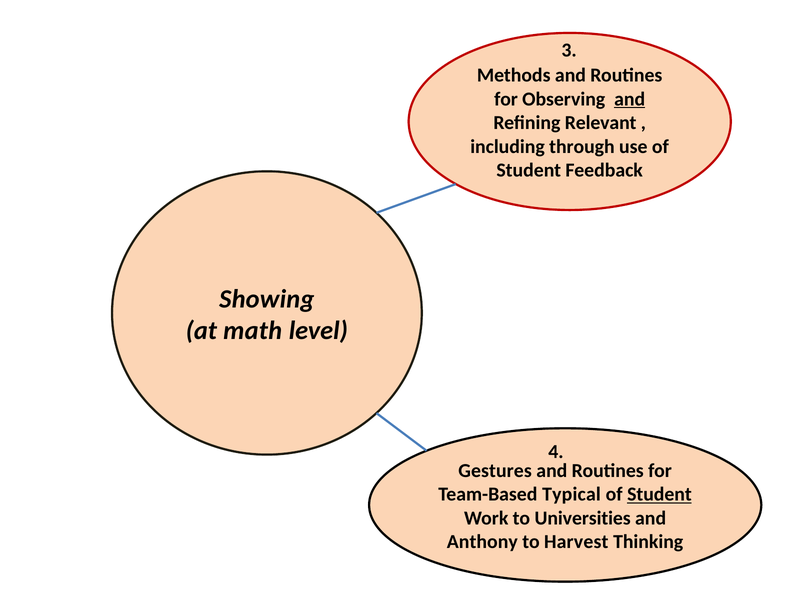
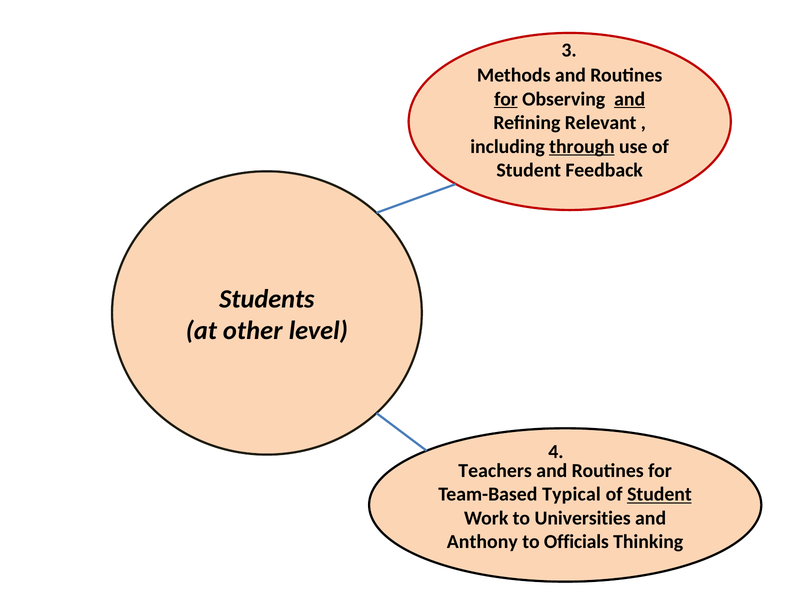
for at (506, 99) underline: none -> present
through underline: none -> present
Showing: Showing -> Students
math: math -> other
Gestures: Gestures -> Teachers
Harvest: Harvest -> Officials
